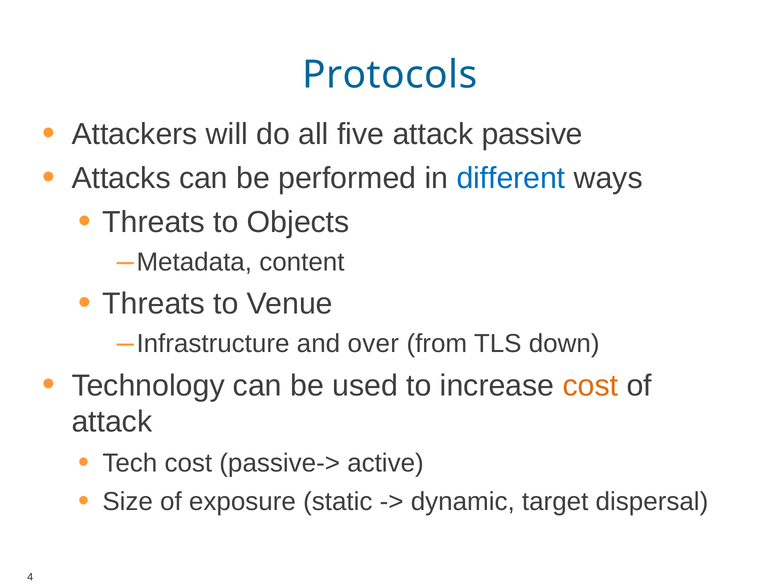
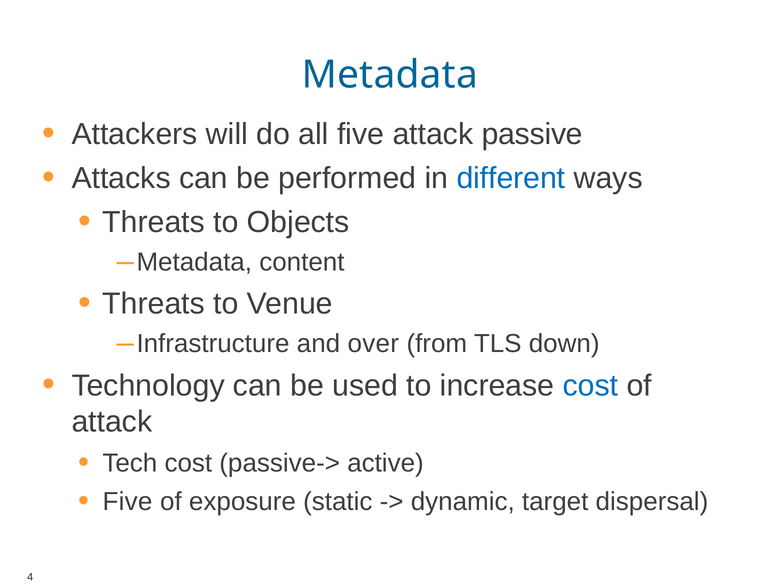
Protocols at (390, 75): Protocols -> Metadata
cost at (590, 386) colour: orange -> blue
Size at (128, 502): Size -> Five
